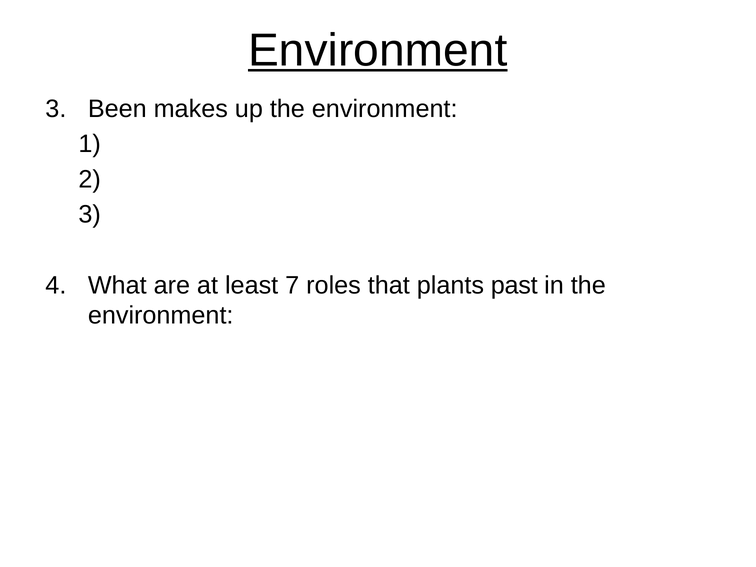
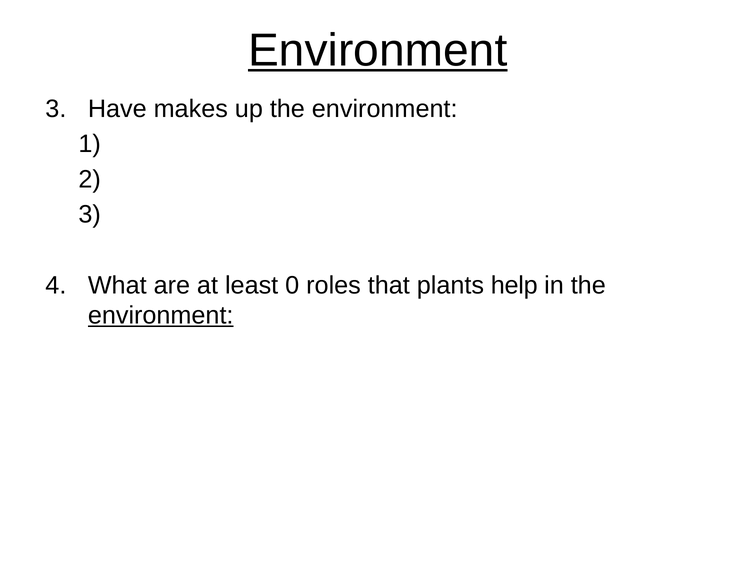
Been: Been -> Have
7: 7 -> 0
past: past -> help
environment at (161, 315) underline: none -> present
